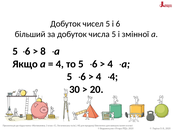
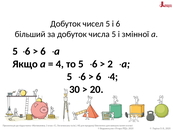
8 at (43, 51): 8 -> 6
4 at (110, 64): 4 -> 2
4 at (99, 77): 4 -> 6
